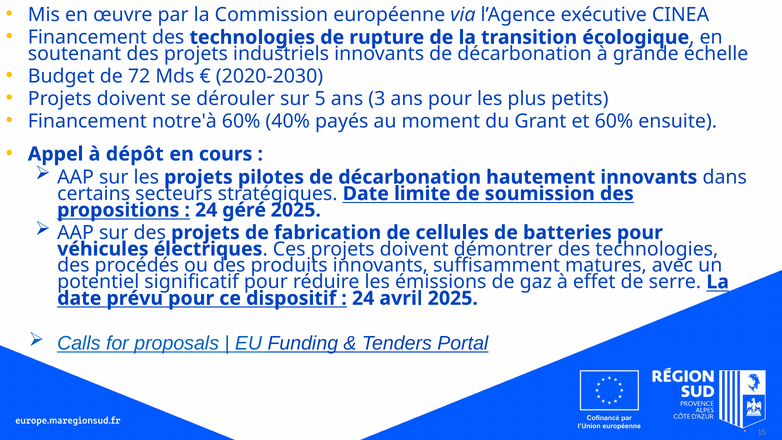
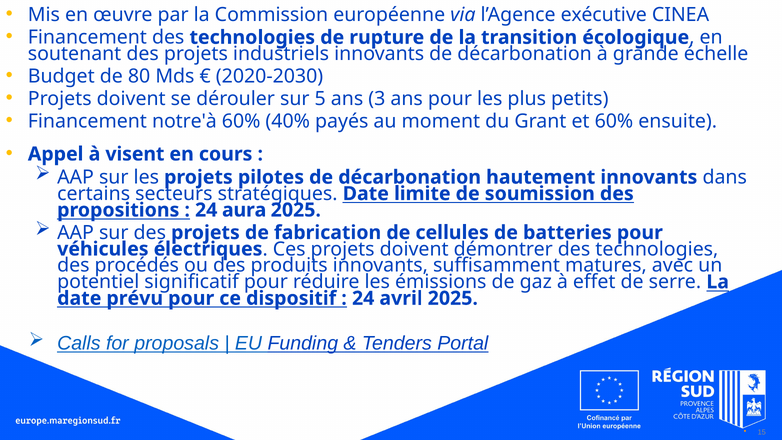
72: 72 -> 80
dépôt: dépôt -> visent
géré: géré -> aura
